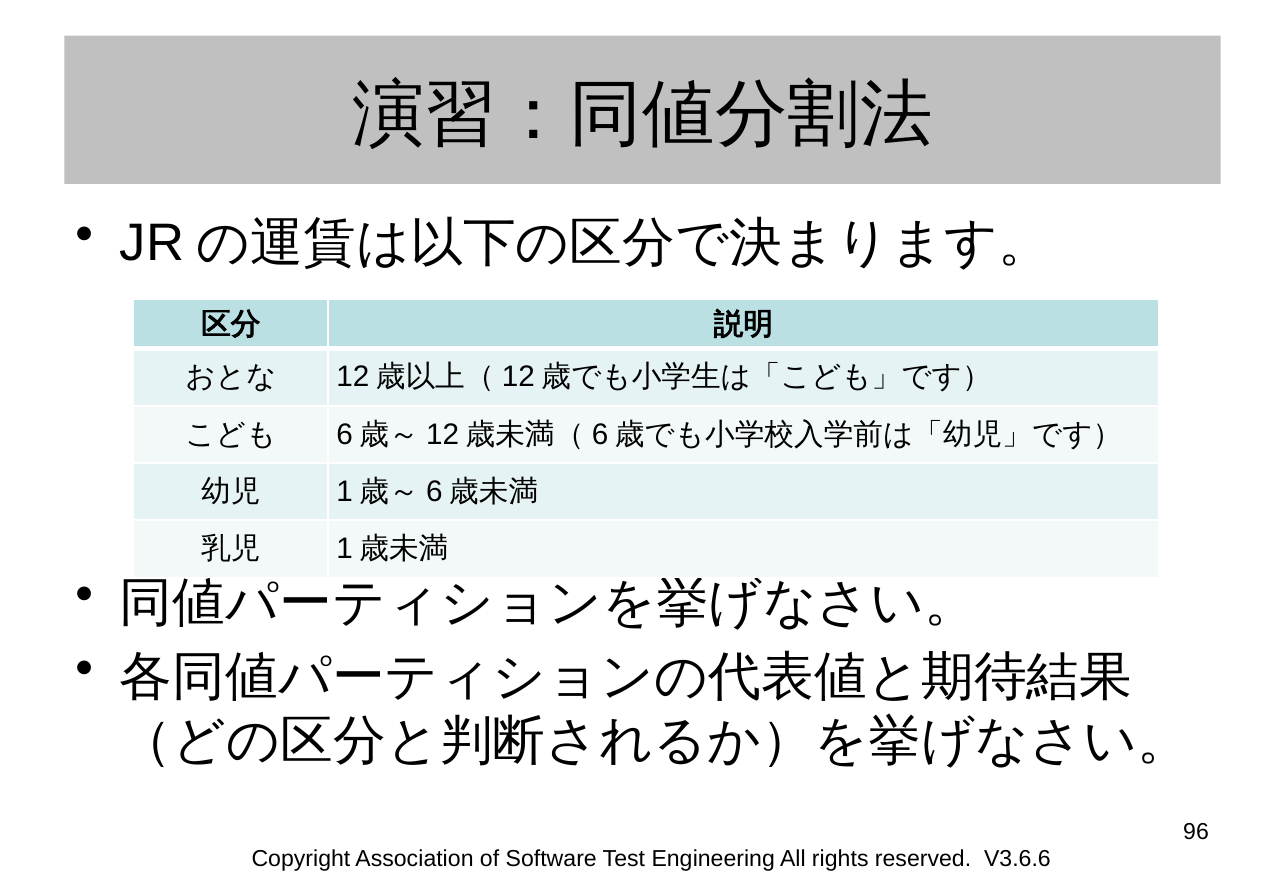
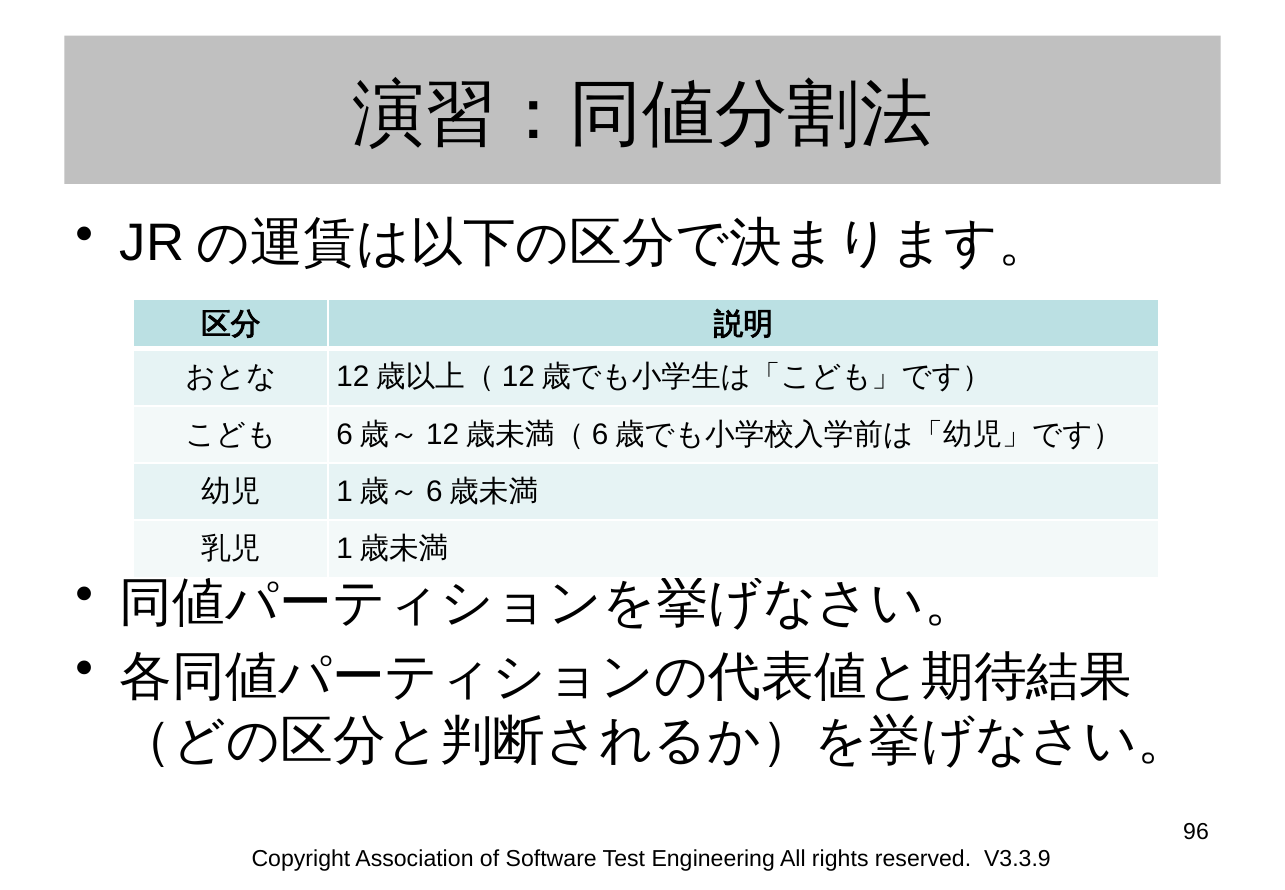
V3.6.6: V3.6.6 -> V3.3.9
